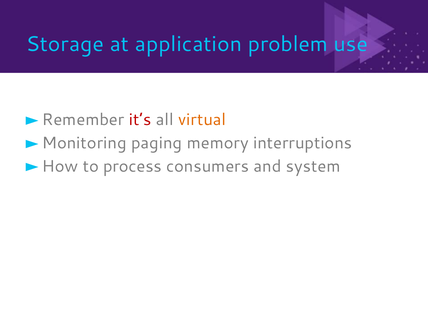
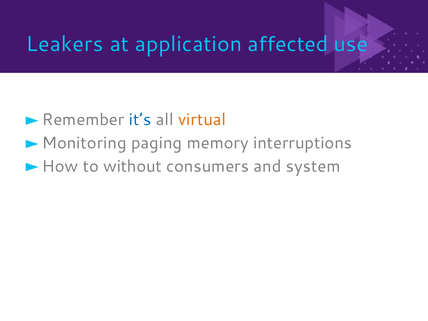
Storage: Storage -> Leakers
problem: problem -> affected
it’s colour: red -> blue
process: process -> without
